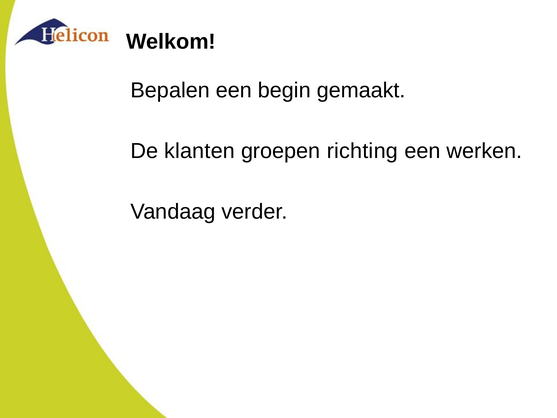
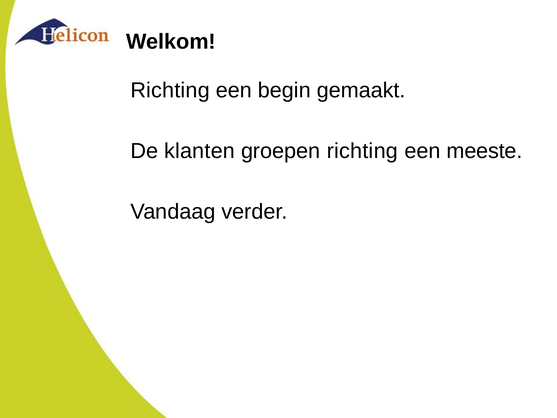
Bepalen at (170, 90): Bepalen -> Richting
werken: werken -> meeste
